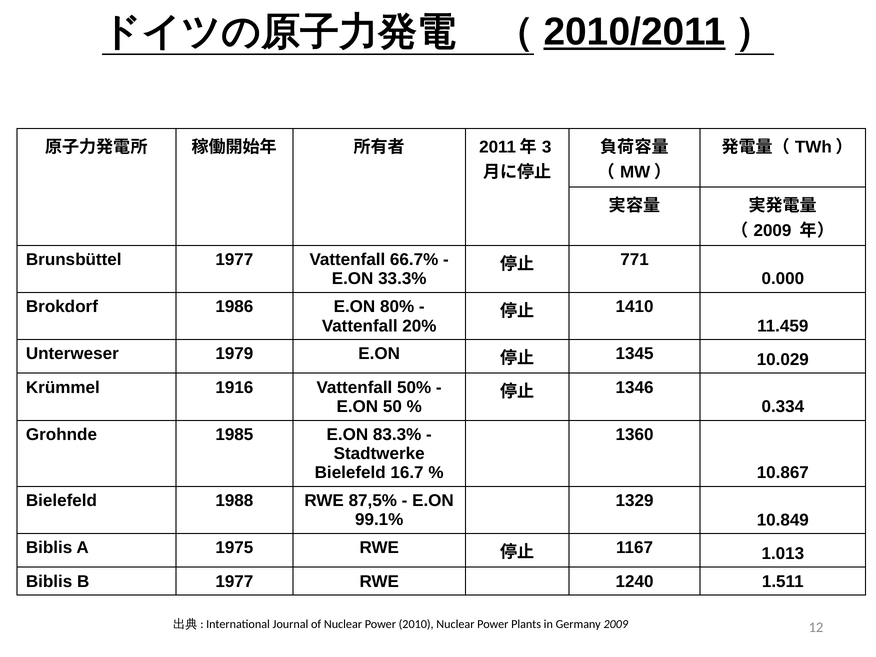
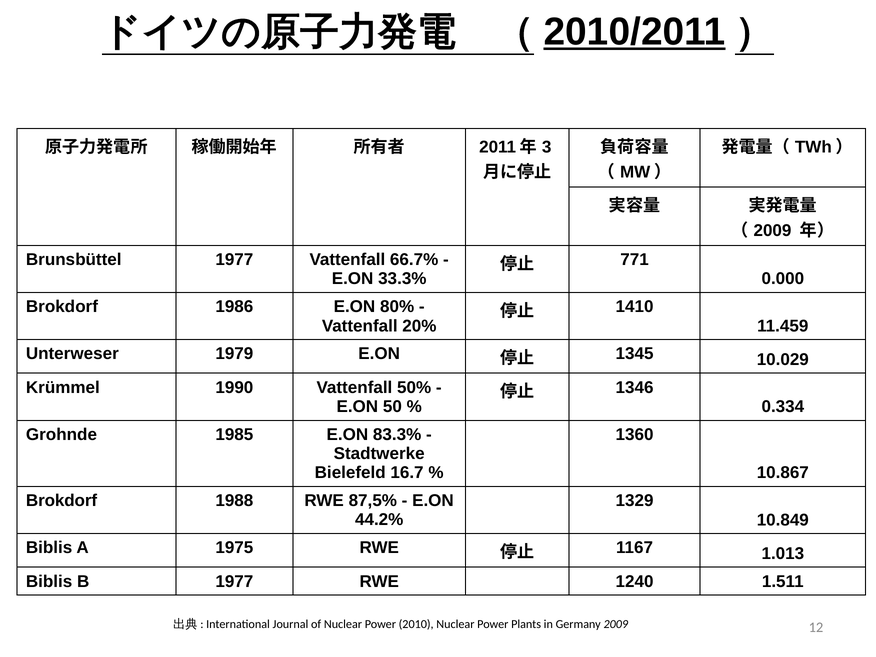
1916: 1916 -> 1990
Bielefeld at (61, 501): Bielefeld -> Brokdorf
99.1%: 99.1% -> 44.2%
